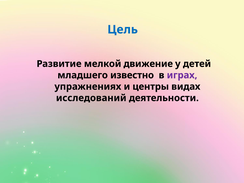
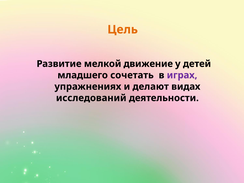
Цель colour: blue -> orange
известно: известно -> сочетать
центры: центры -> делают
